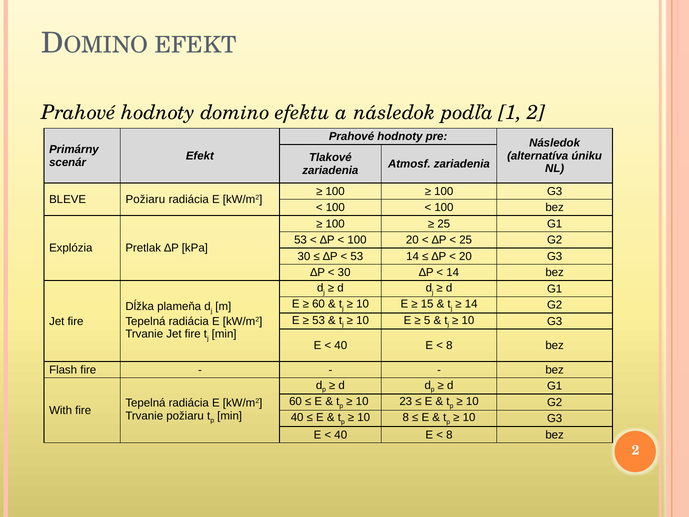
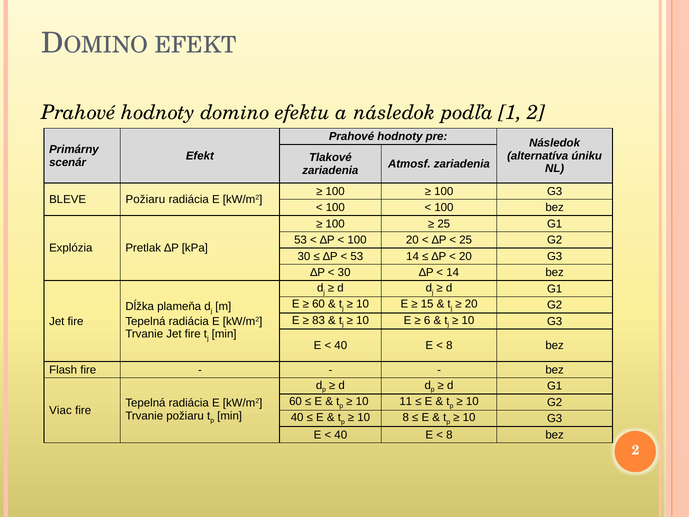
14 at (471, 304): 14 -> 20
53 at (319, 320): 53 -> 83
5: 5 -> 6
23: 23 -> 11
With: With -> Viac
